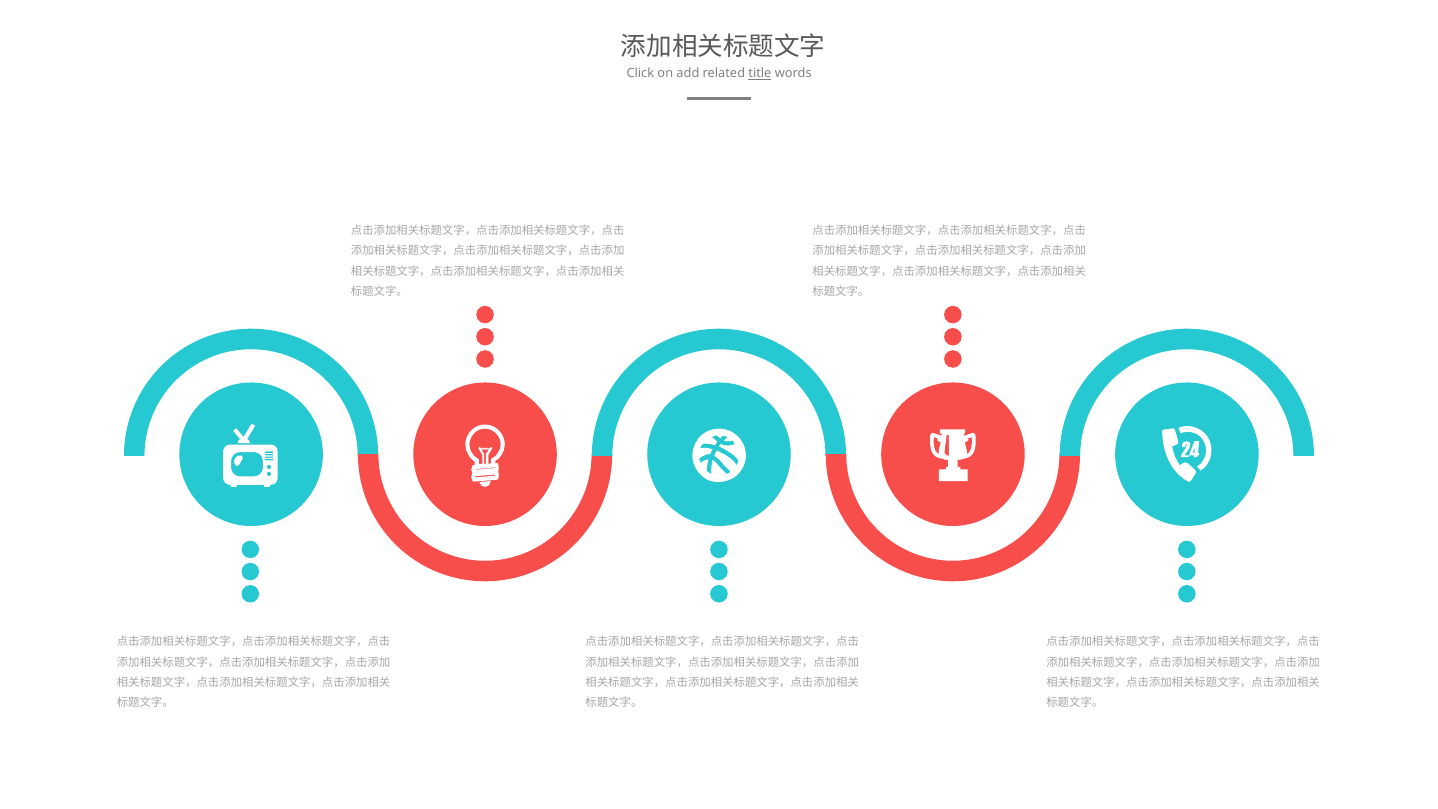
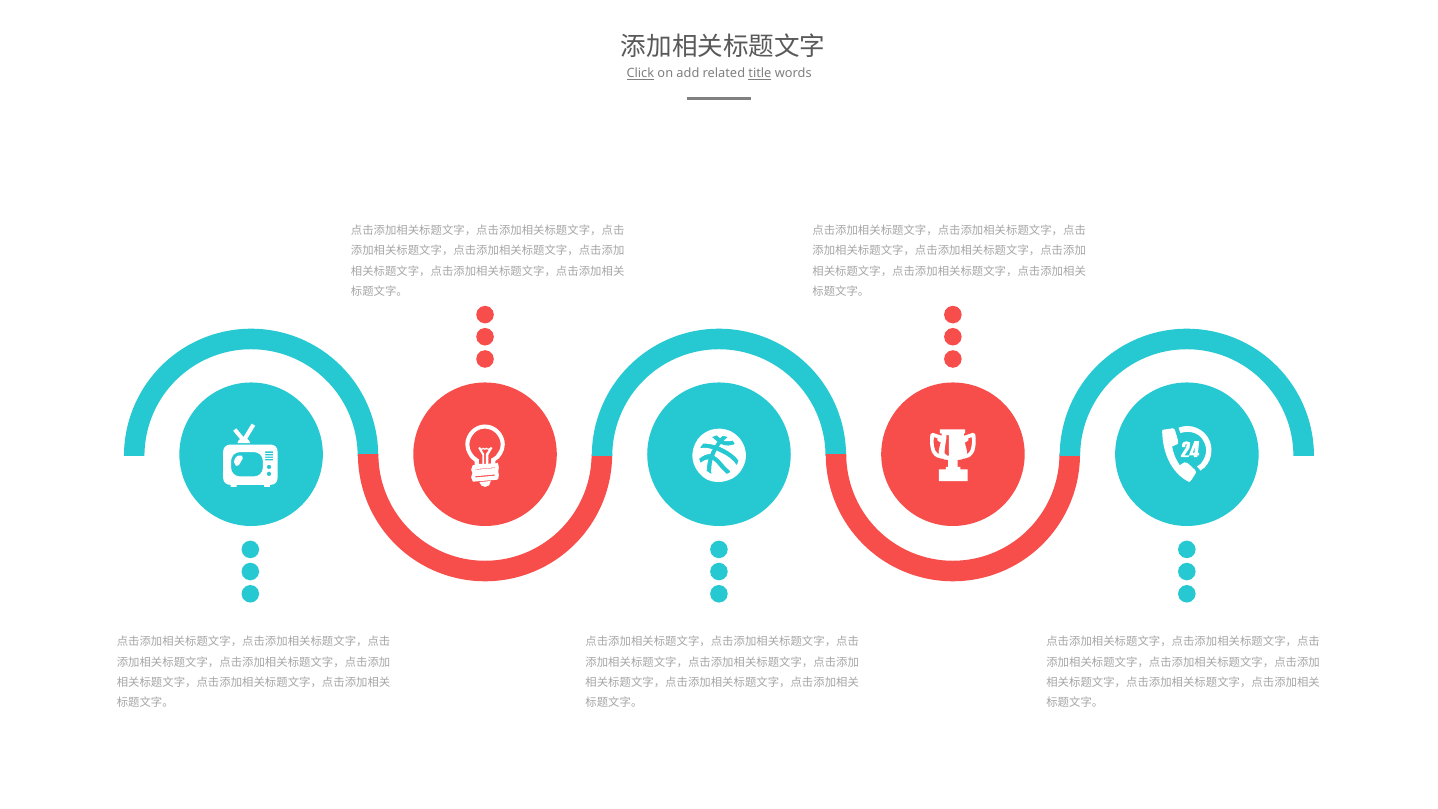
Click underline: none -> present
